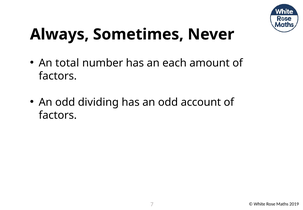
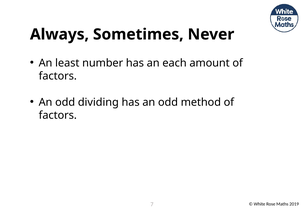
total: total -> least
account: account -> method
